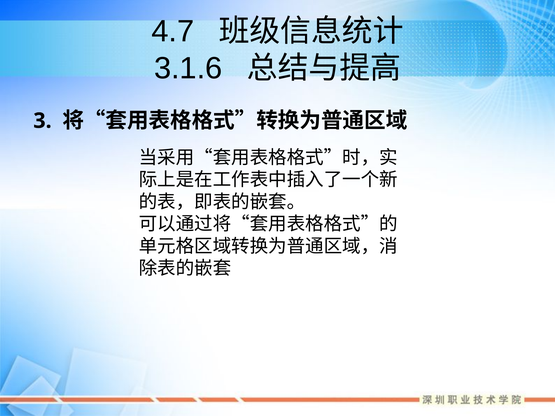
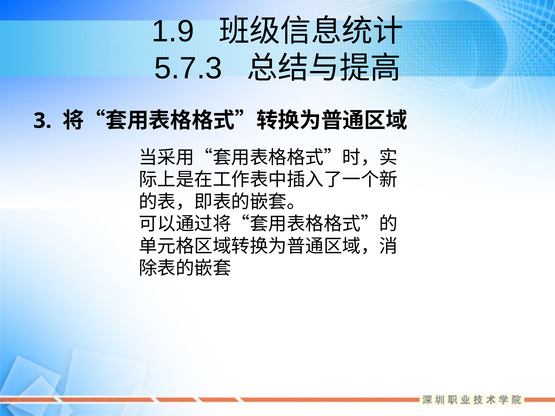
4.7: 4.7 -> 1.9
3.1.6: 3.1.6 -> 5.7.3
